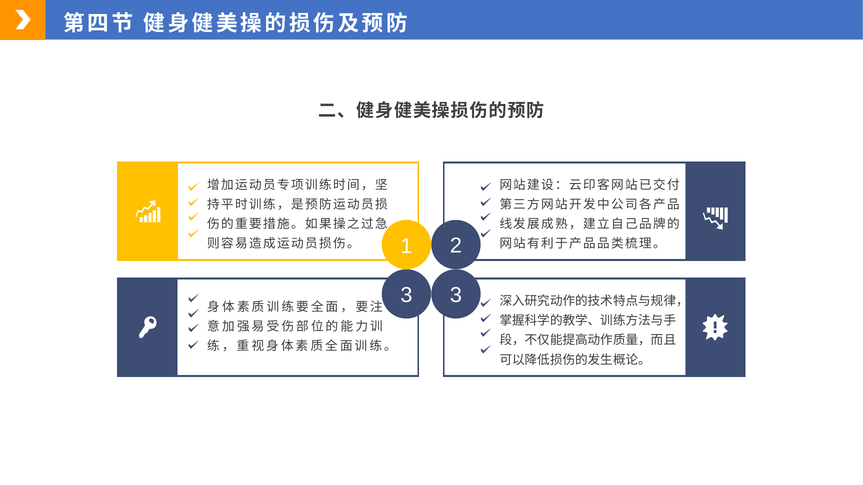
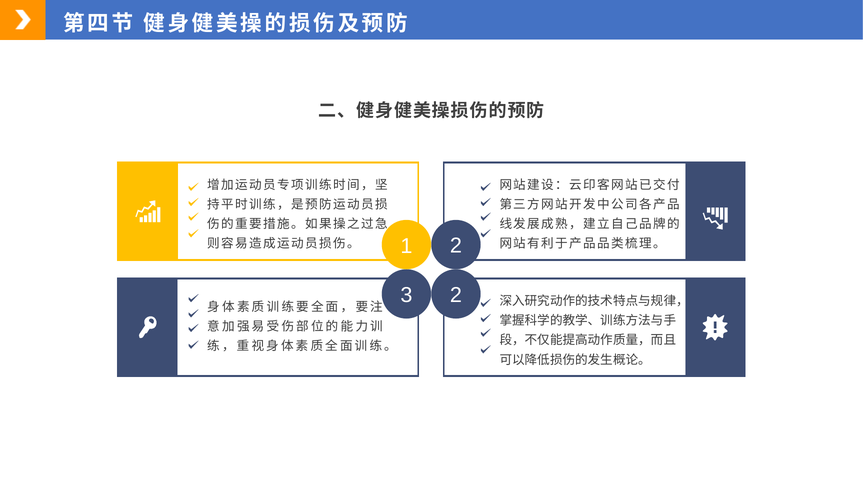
3 3: 3 -> 2
